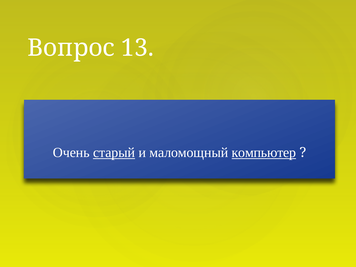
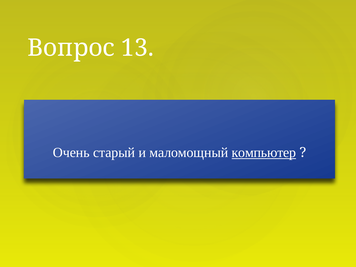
старый underline: present -> none
